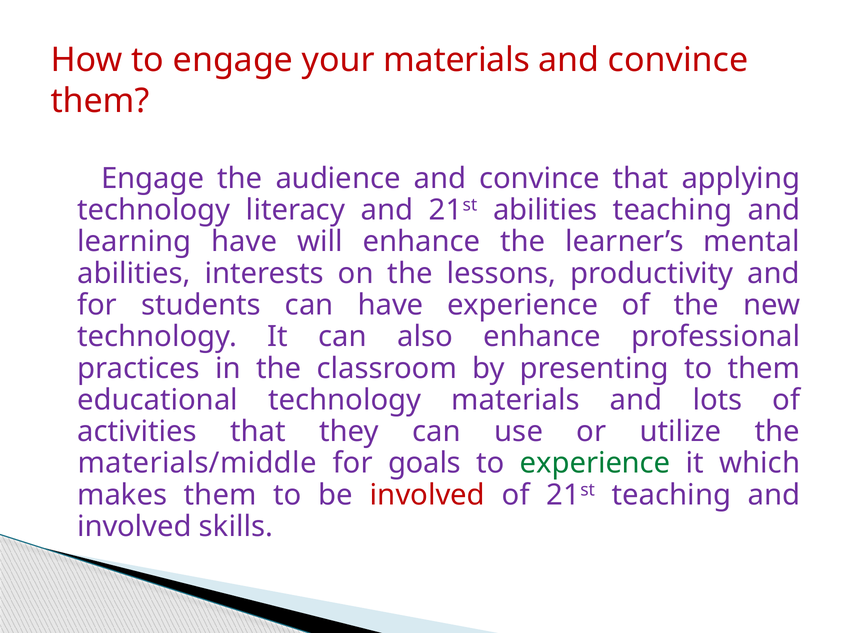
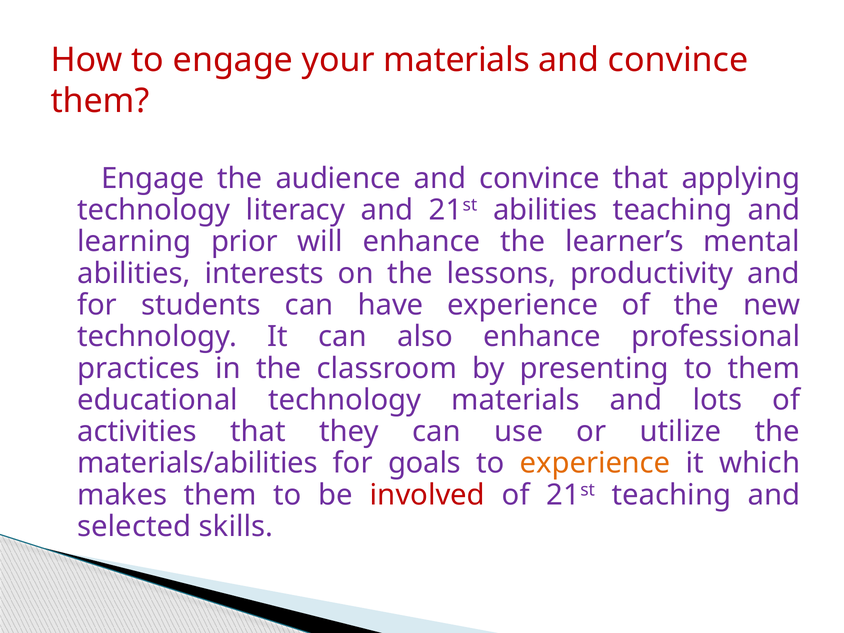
learning have: have -> prior
materials/middle: materials/middle -> materials/abilities
experience at (595, 463) colour: green -> orange
involved at (134, 527): involved -> selected
